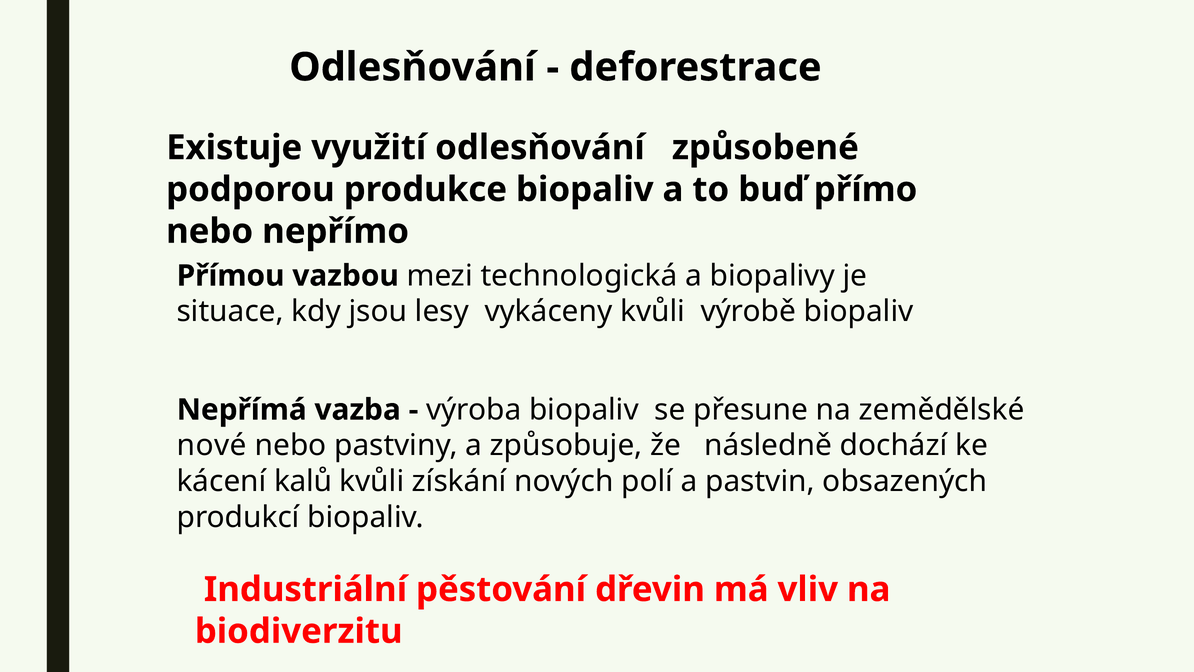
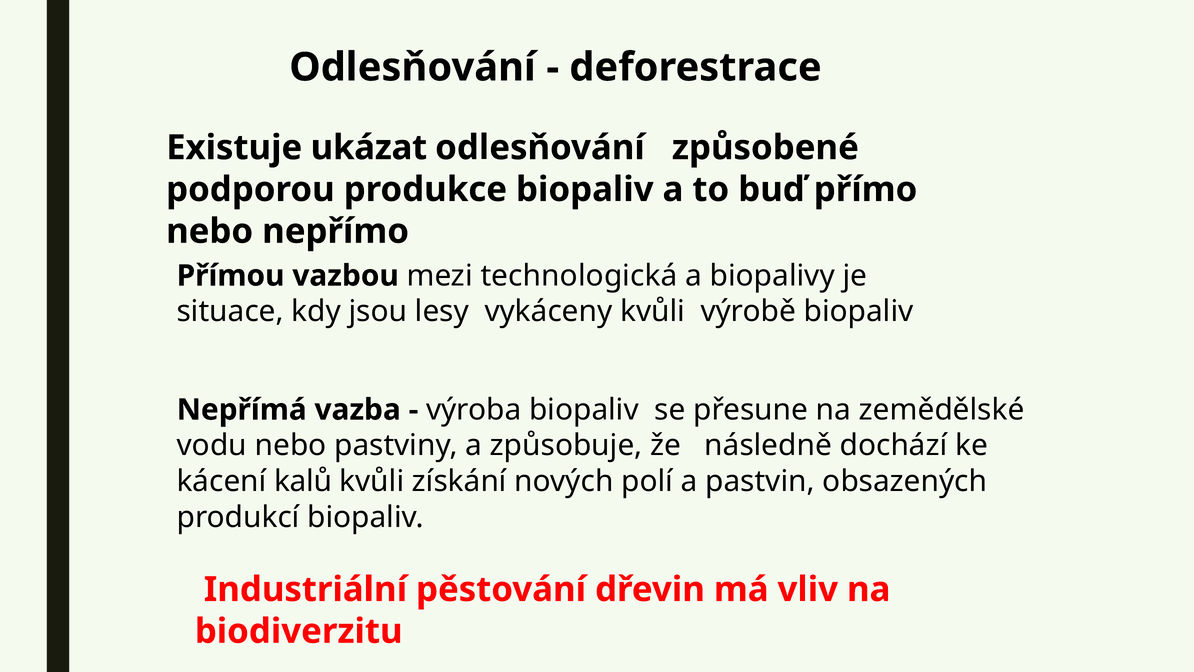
využití: využití -> ukázat
nové: nové -> vodu
